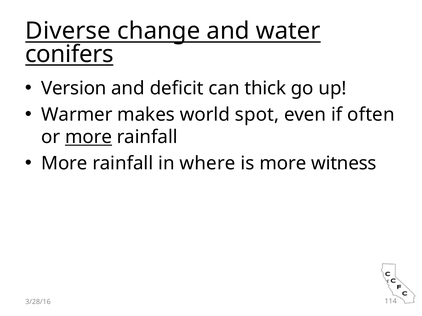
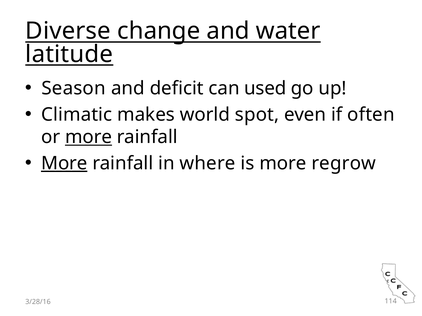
conifers: conifers -> latitude
Version: Version -> Season
thick: thick -> used
Warmer: Warmer -> Climatic
More at (64, 164) underline: none -> present
witness: witness -> regrow
